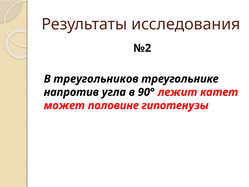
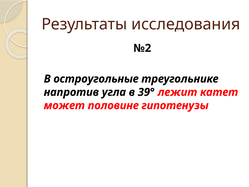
треугольников: треугольников -> остроугольные
90°: 90° -> 39°
